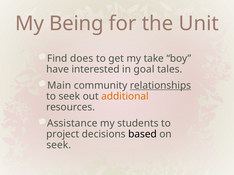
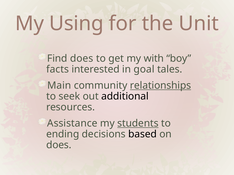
Being: Being -> Using
take: take -> with
have: have -> facts
additional colour: orange -> black
students underline: none -> present
project: project -> ending
seek at (59, 145): seek -> does
